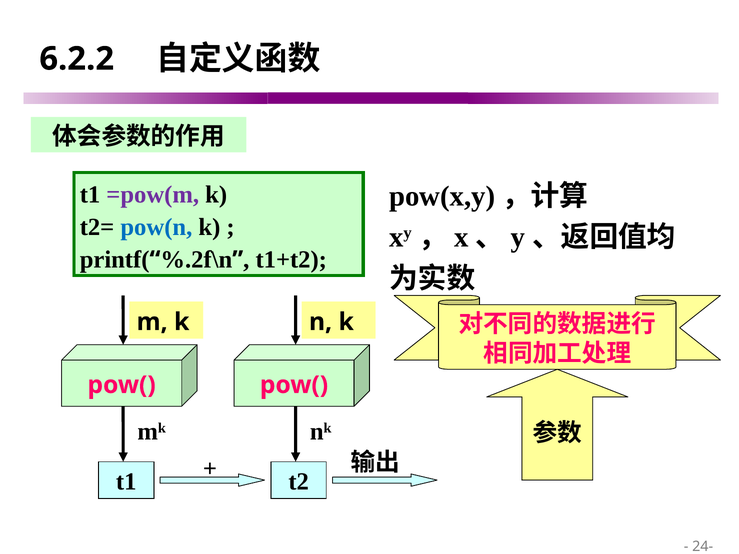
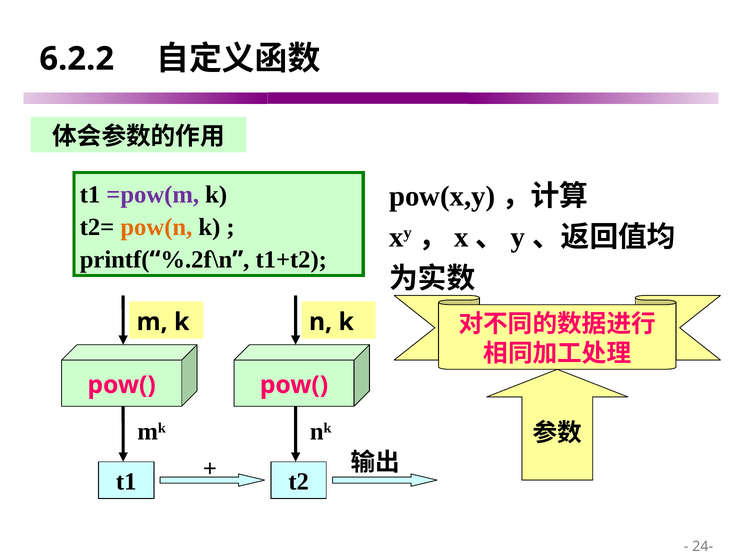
pow(n colour: blue -> orange
